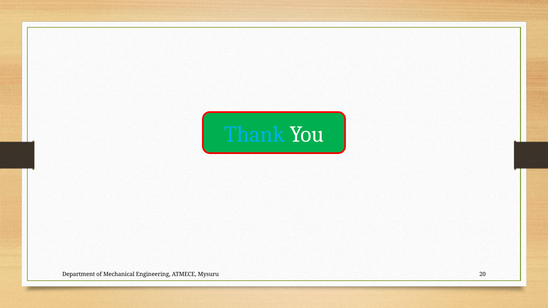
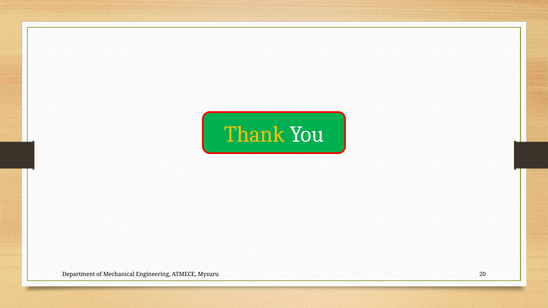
Thank colour: light blue -> yellow
